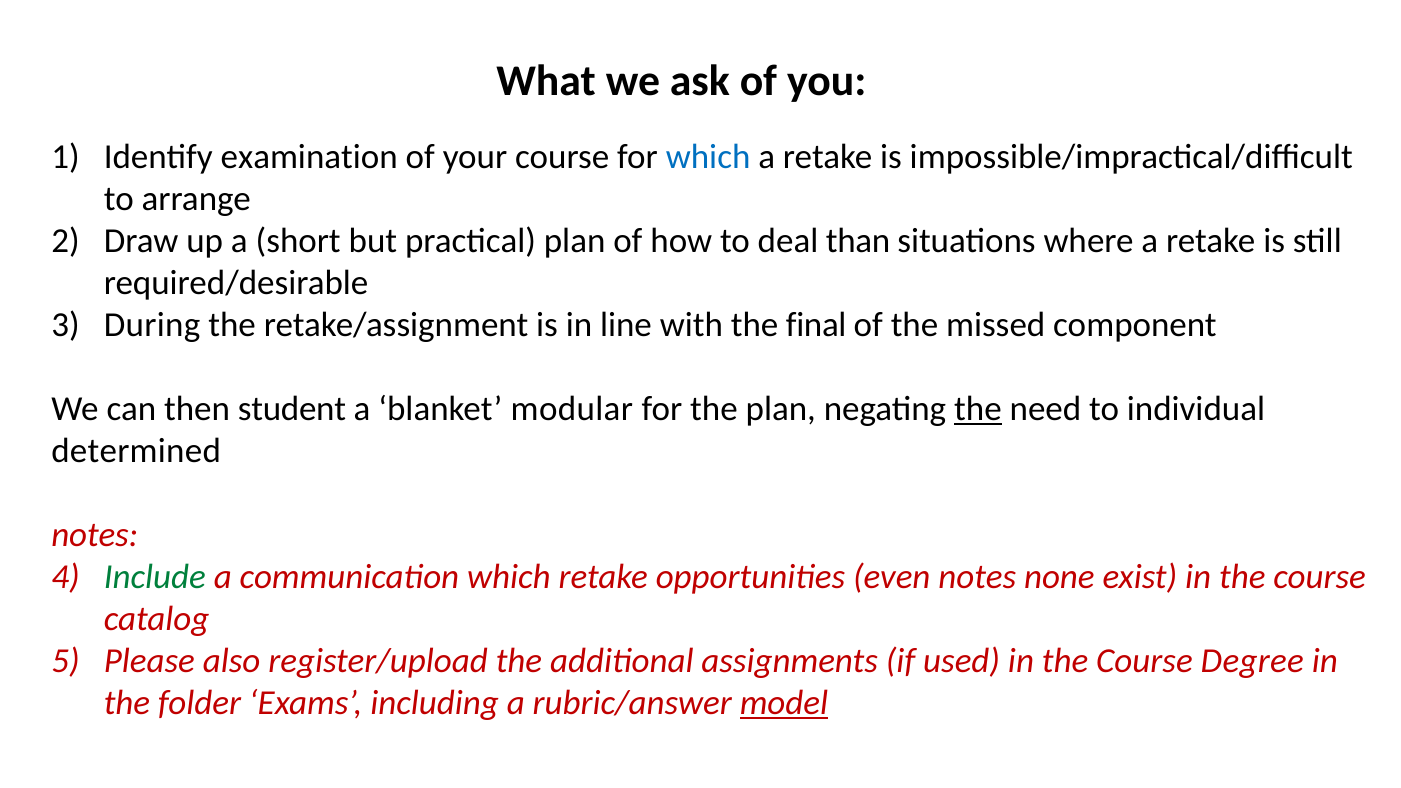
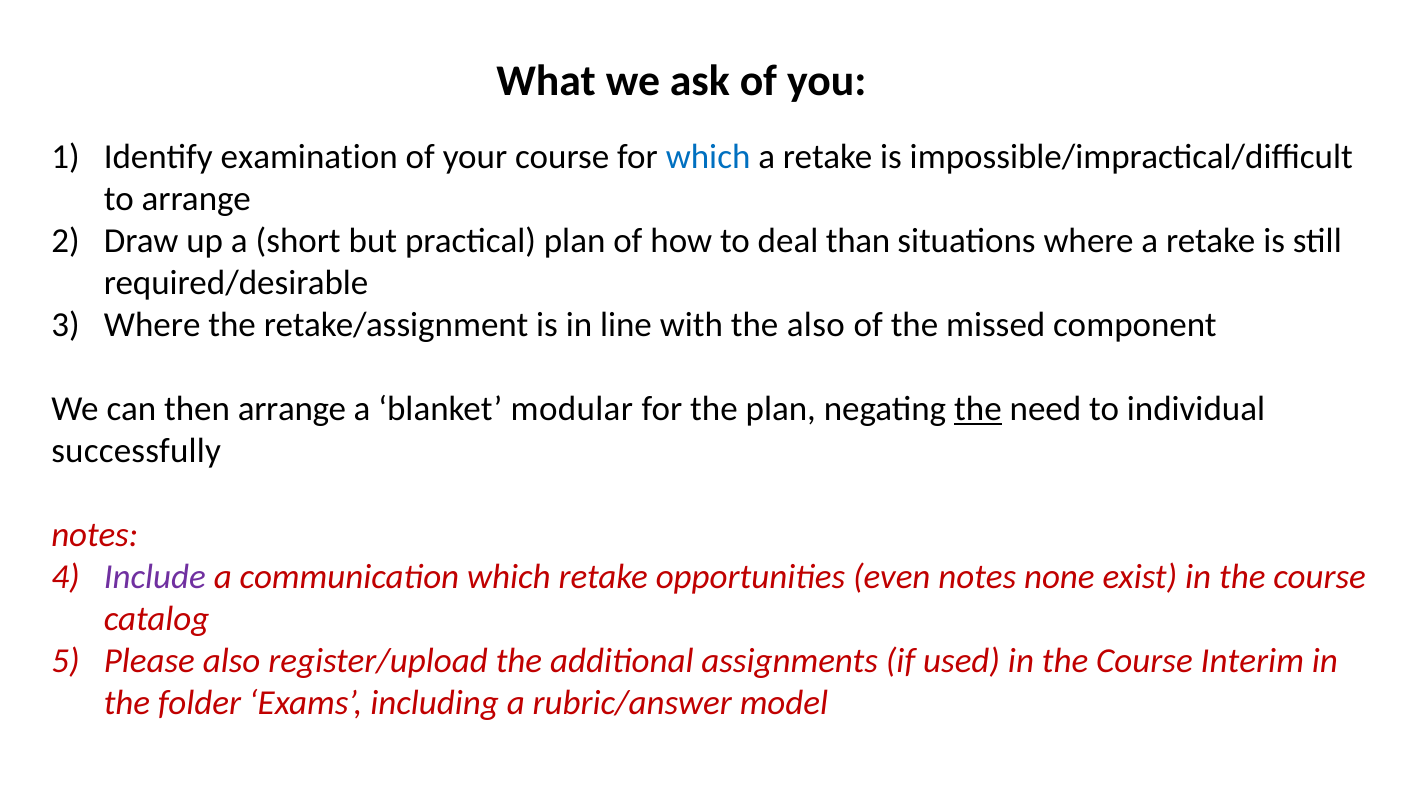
During at (152, 325): During -> Where
the final: final -> also
then student: student -> arrange
determined: determined -> successfully
Include colour: green -> purple
Degree: Degree -> Interim
model underline: present -> none
